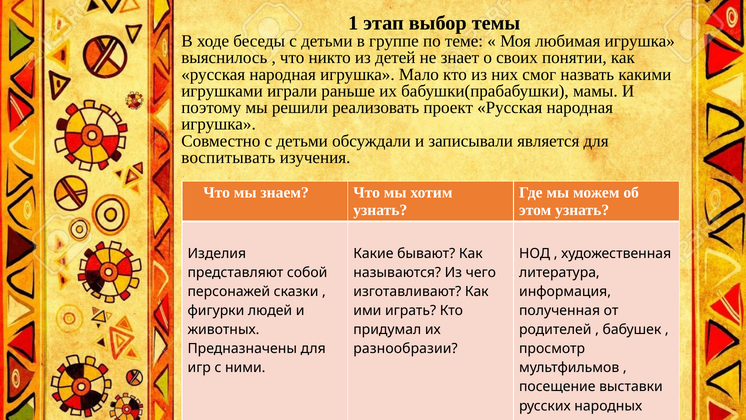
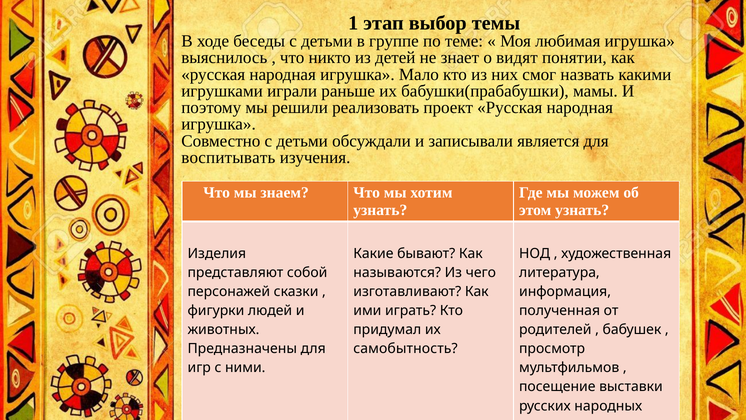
своих: своих -> видят
разнообразии: разнообразии -> самобытность
